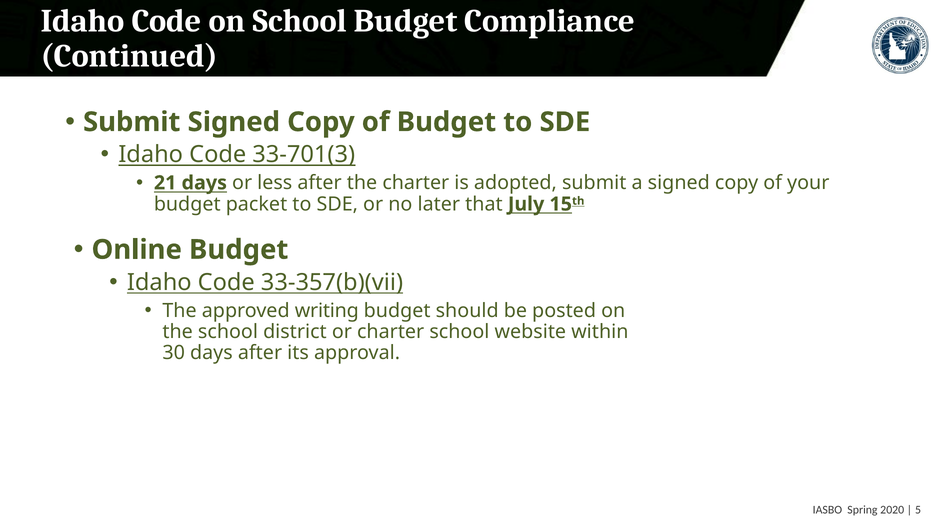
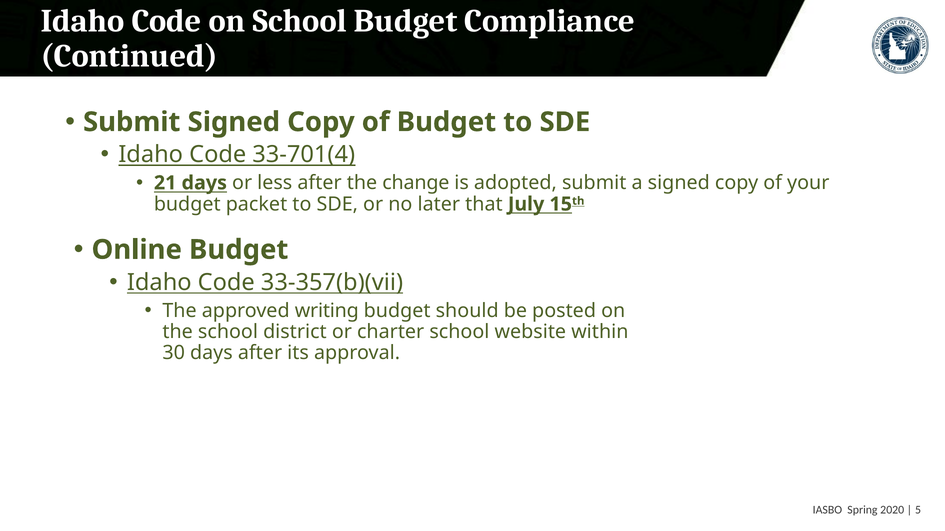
33-701(3: 33-701(3 -> 33-701(4
the charter: charter -> change
